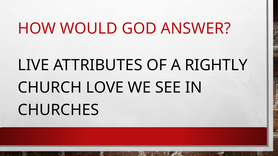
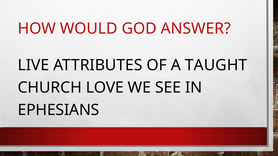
RIGHTLY: RIGHTLY -> TAUGHT
CHURCHES: CHURCHES -> EPHESIANS
